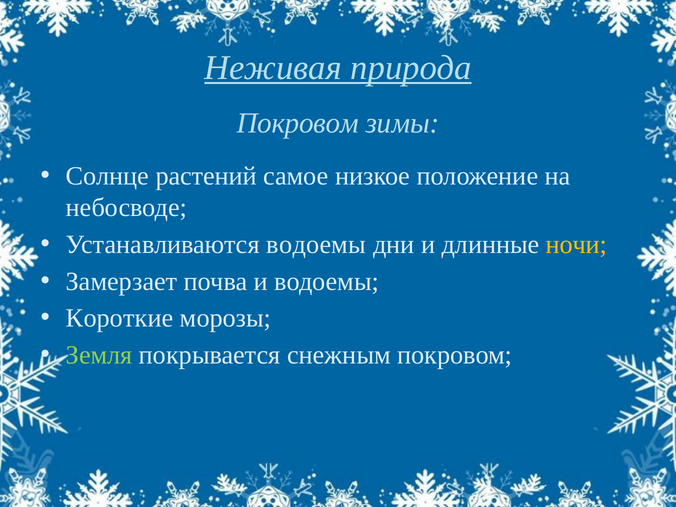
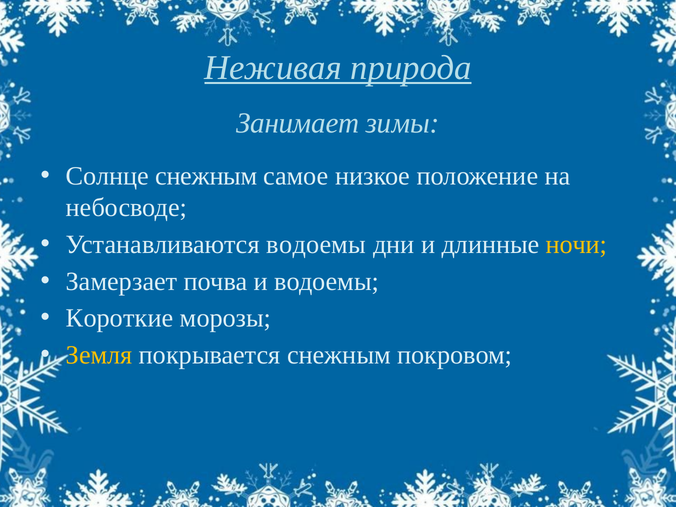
Покровом at (298, 123): Покровом -> Занимает
Солнце растений: растений -> снежным
Земля colour: light green -> yellow
